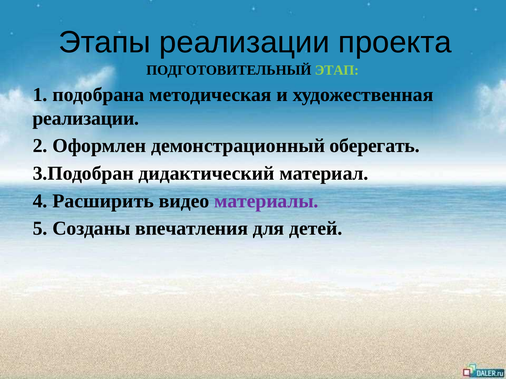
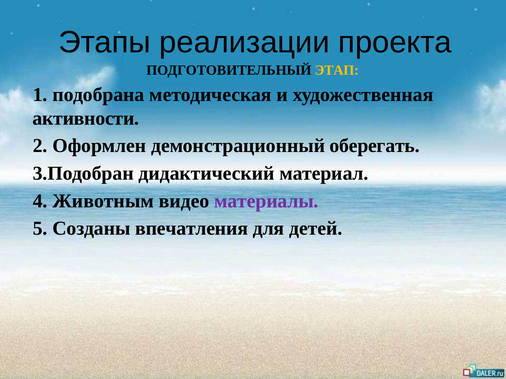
ЭТАП colour: light green -> yellow
реализации at (86, 118): реализации -> активности
Расширить: Расширить -> Животным
